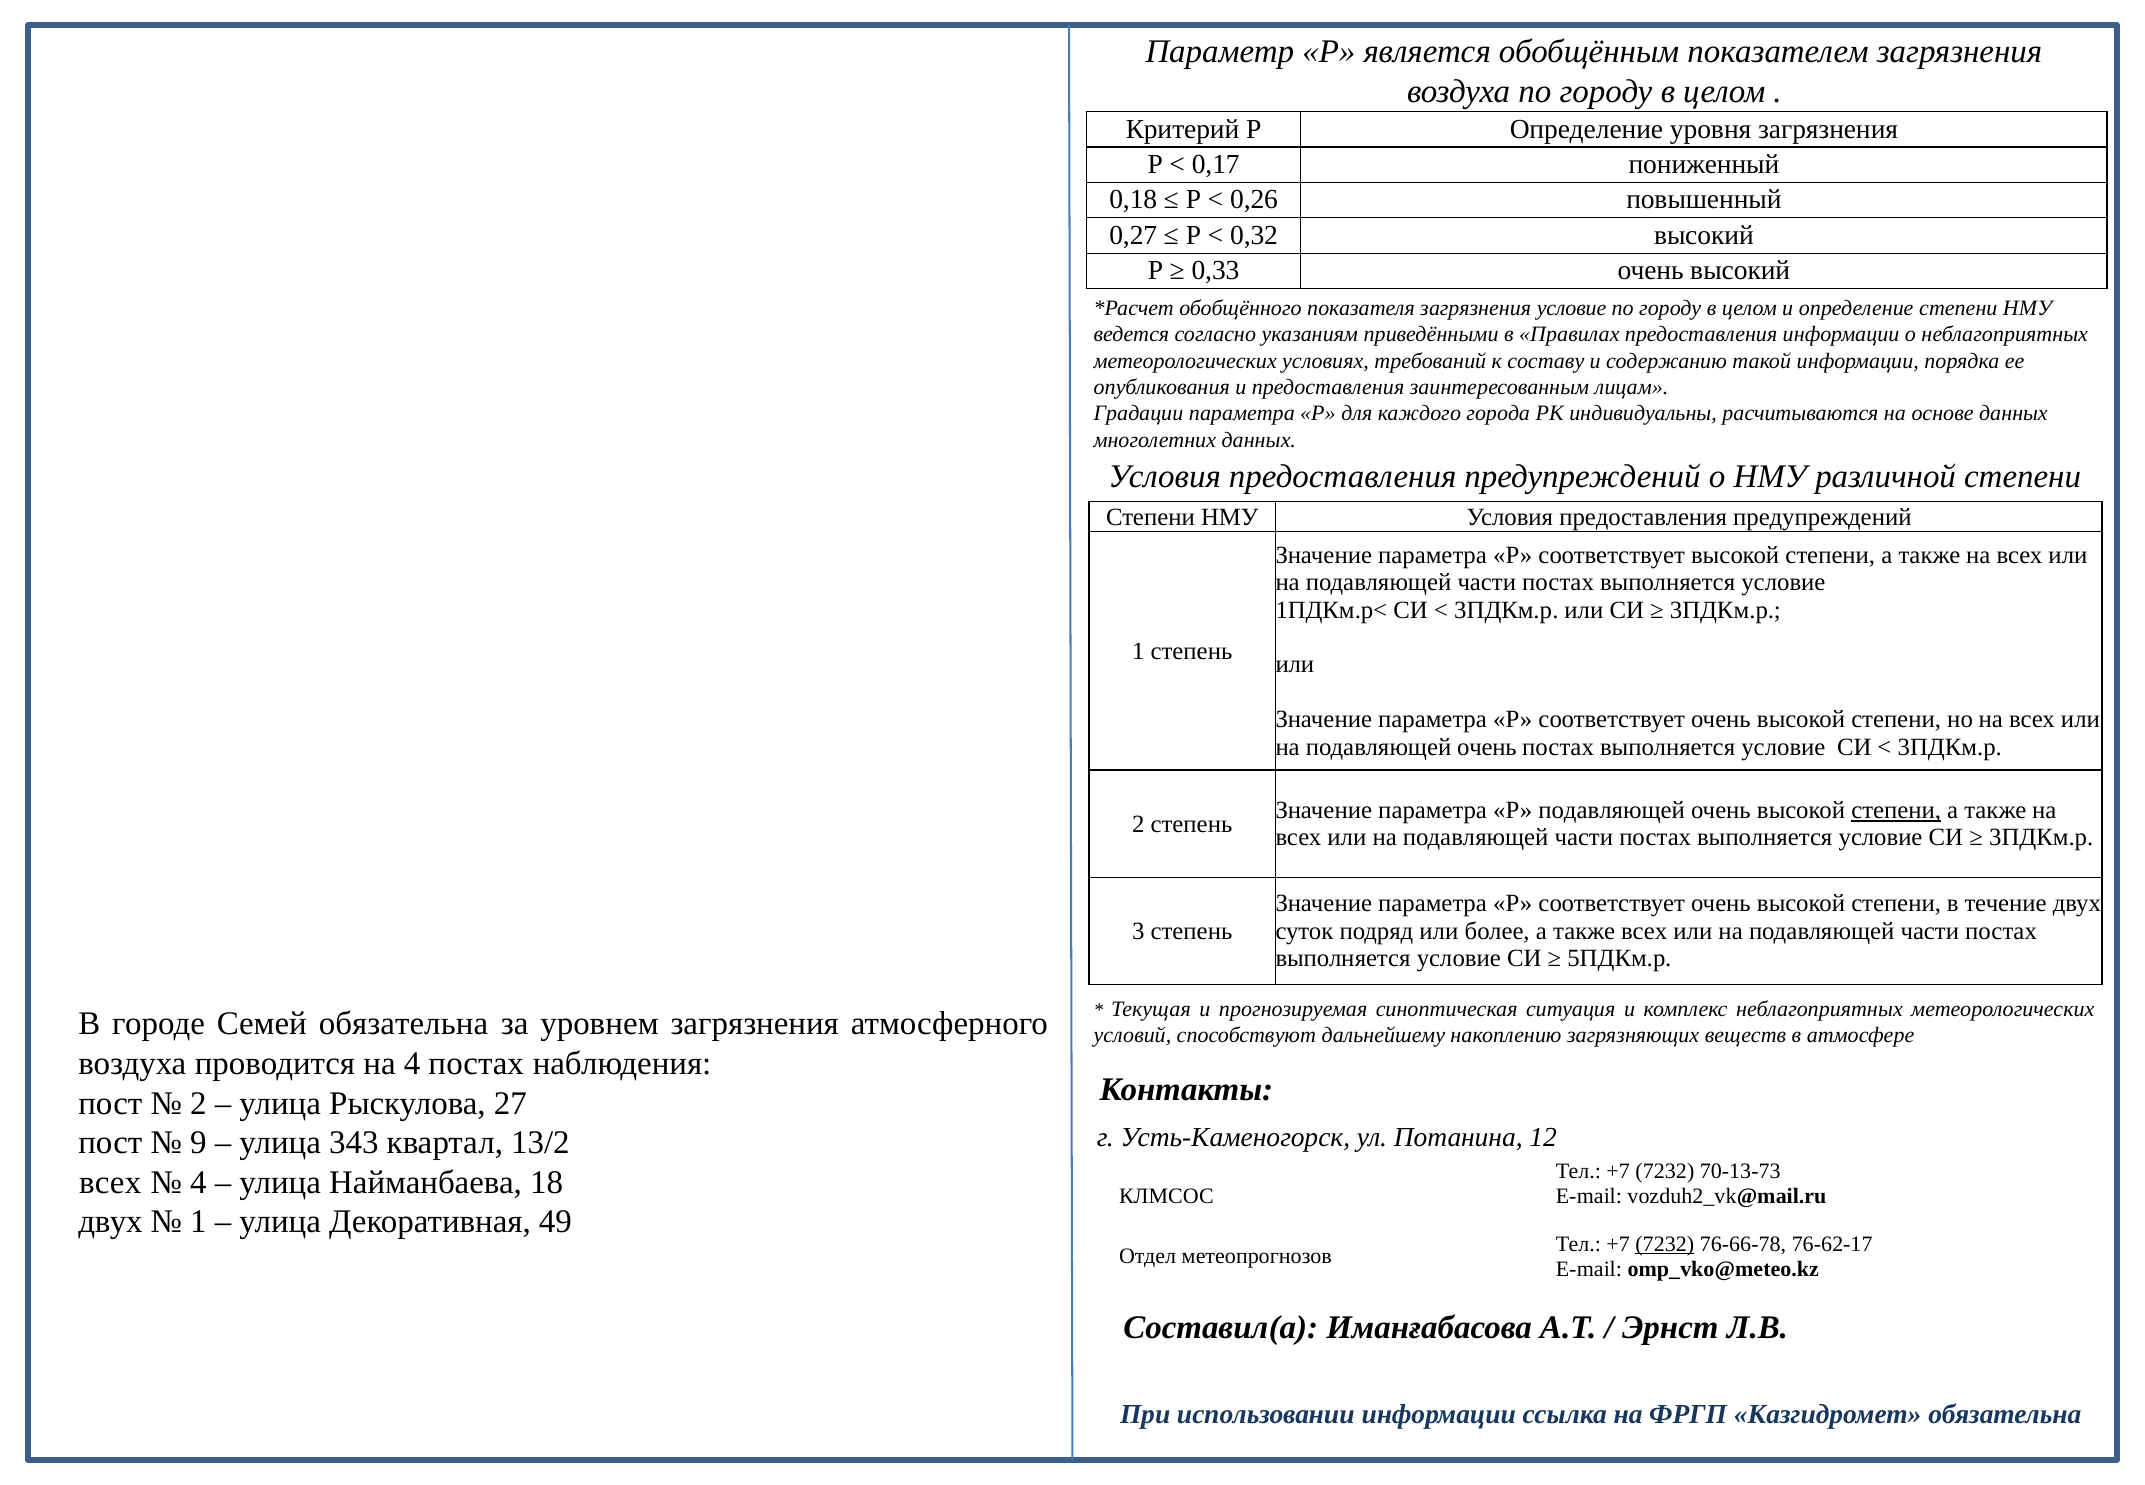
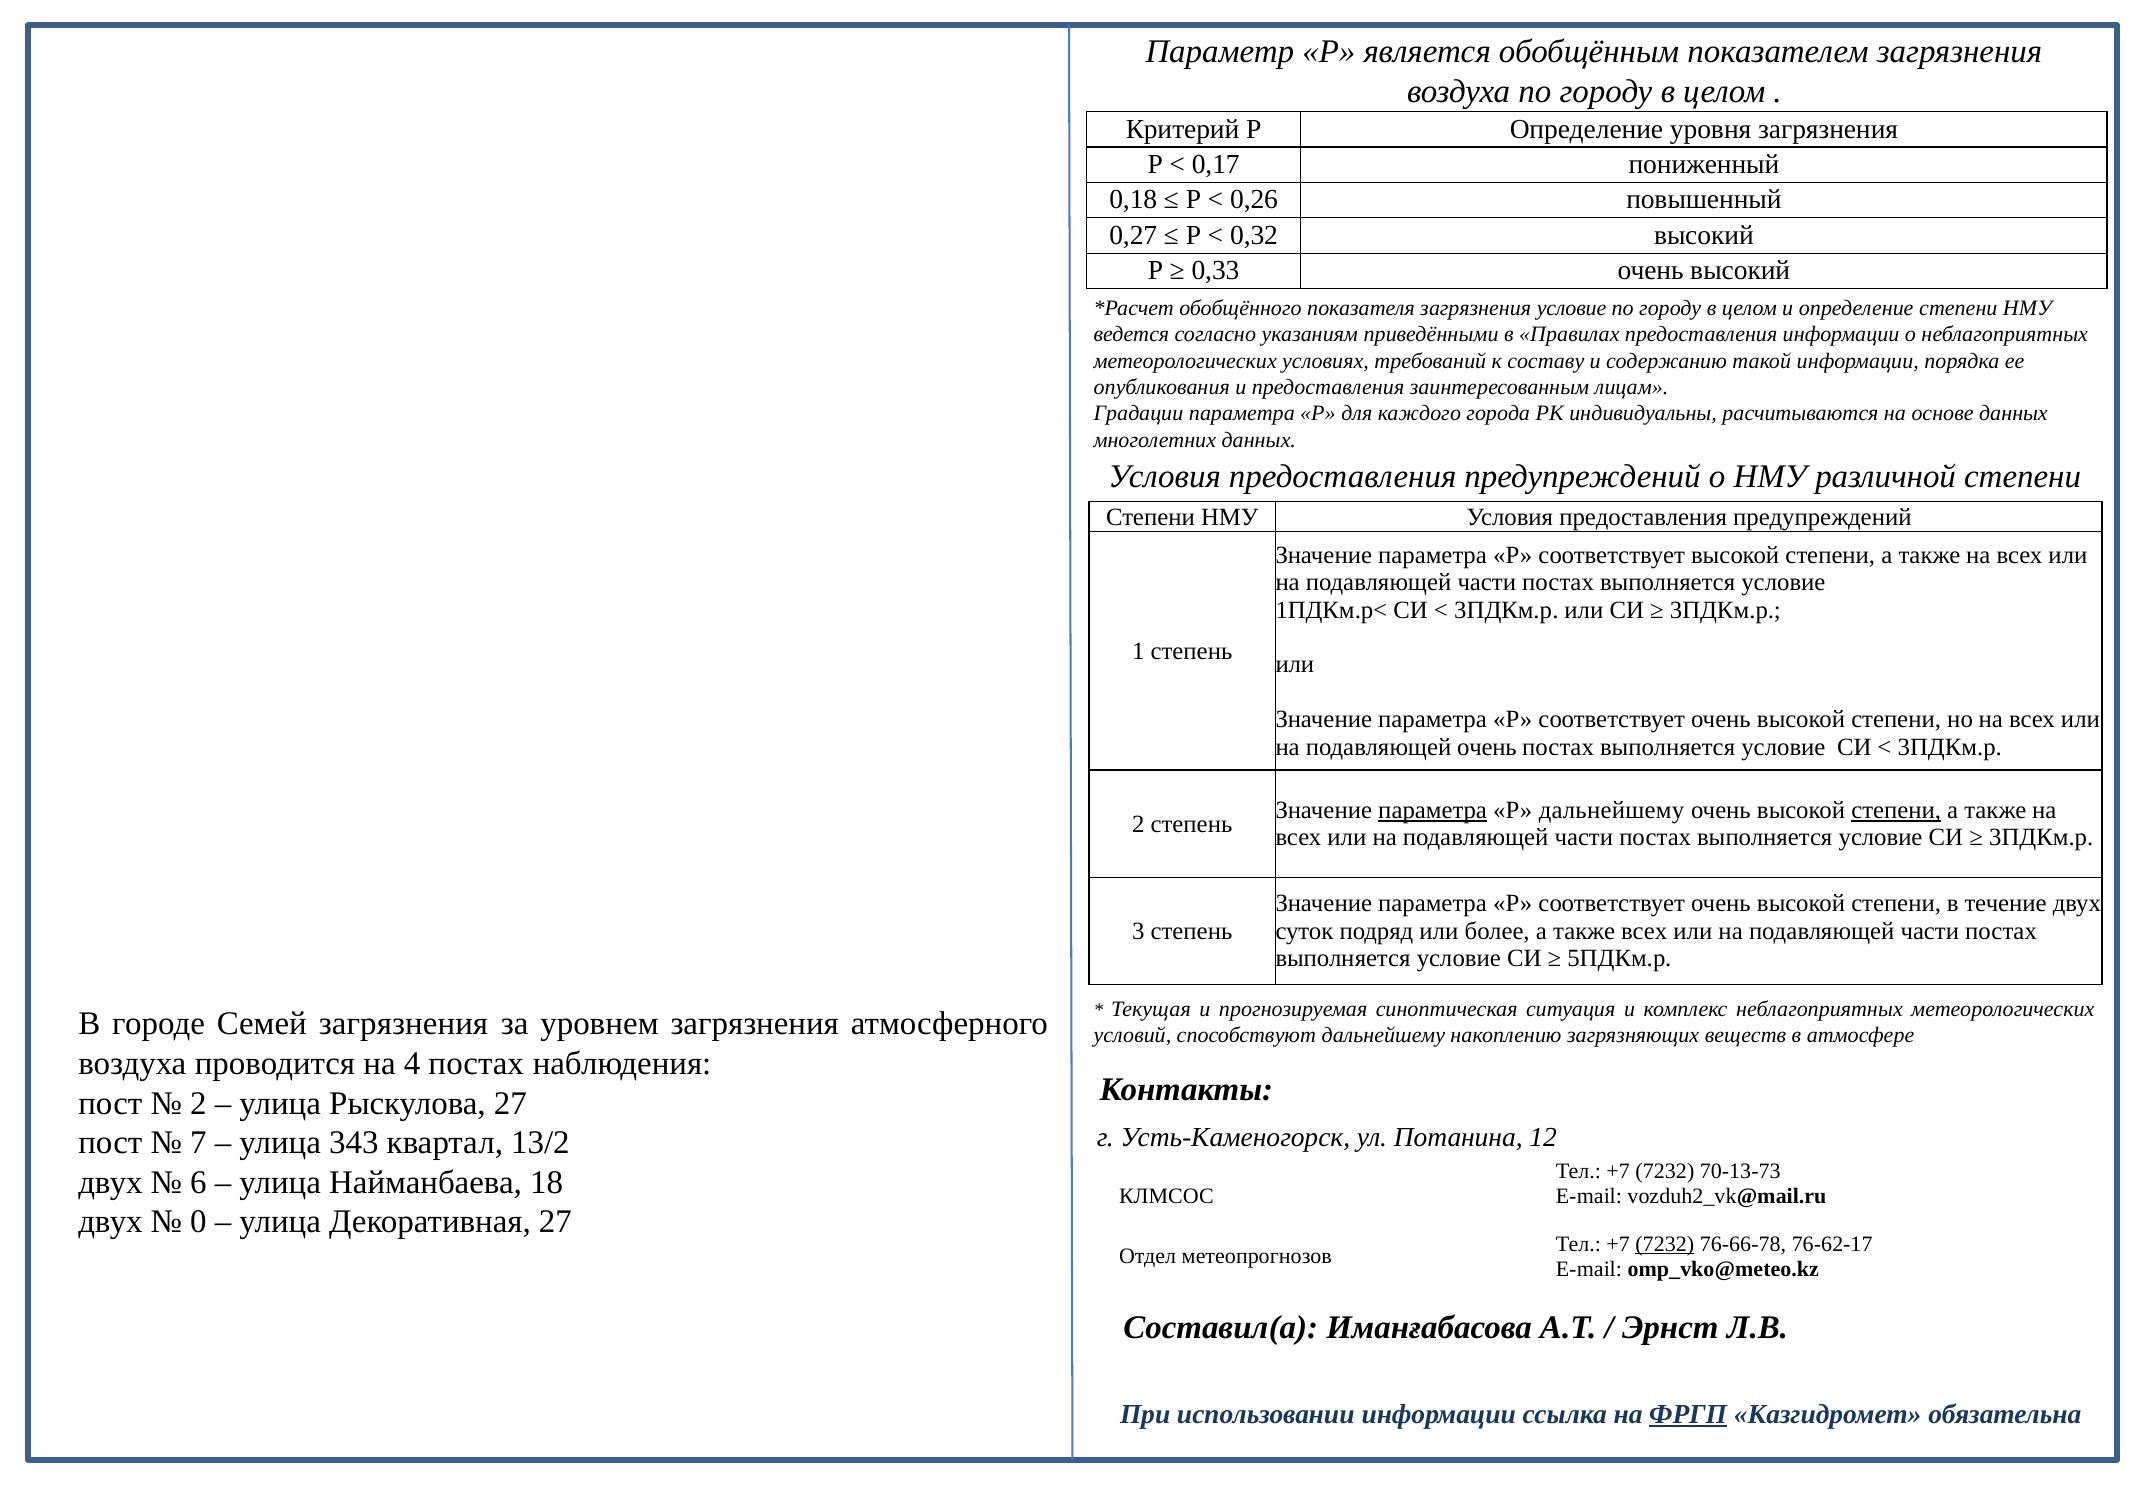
параметра at (1433, 810) underline: none -> present
Р подавляющей: подавляющей -> дальнейшему
Семей обязательна: обязательна -> загрязнения
9: 9 -> 7
всех at (110, 1182): всех -> двух
4 at (198, 1182): 4 -> 6
1 at (198, 1222): 1 -> 0
Декоративная 49: 49 -> 27
ФРГП underline: none -> present
